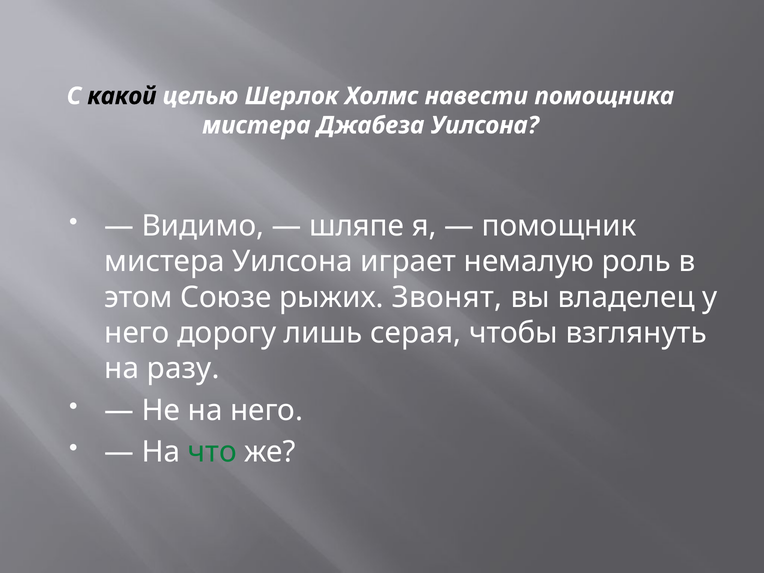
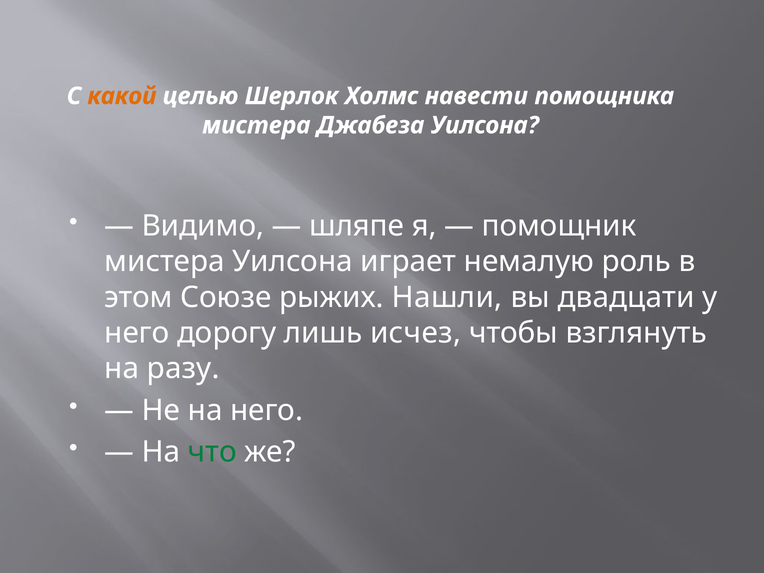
какой colour: black -> orange
Звонят: Звонят -> Нашли
владелец: владелец -> двадцати
серая: серая -> исчез
